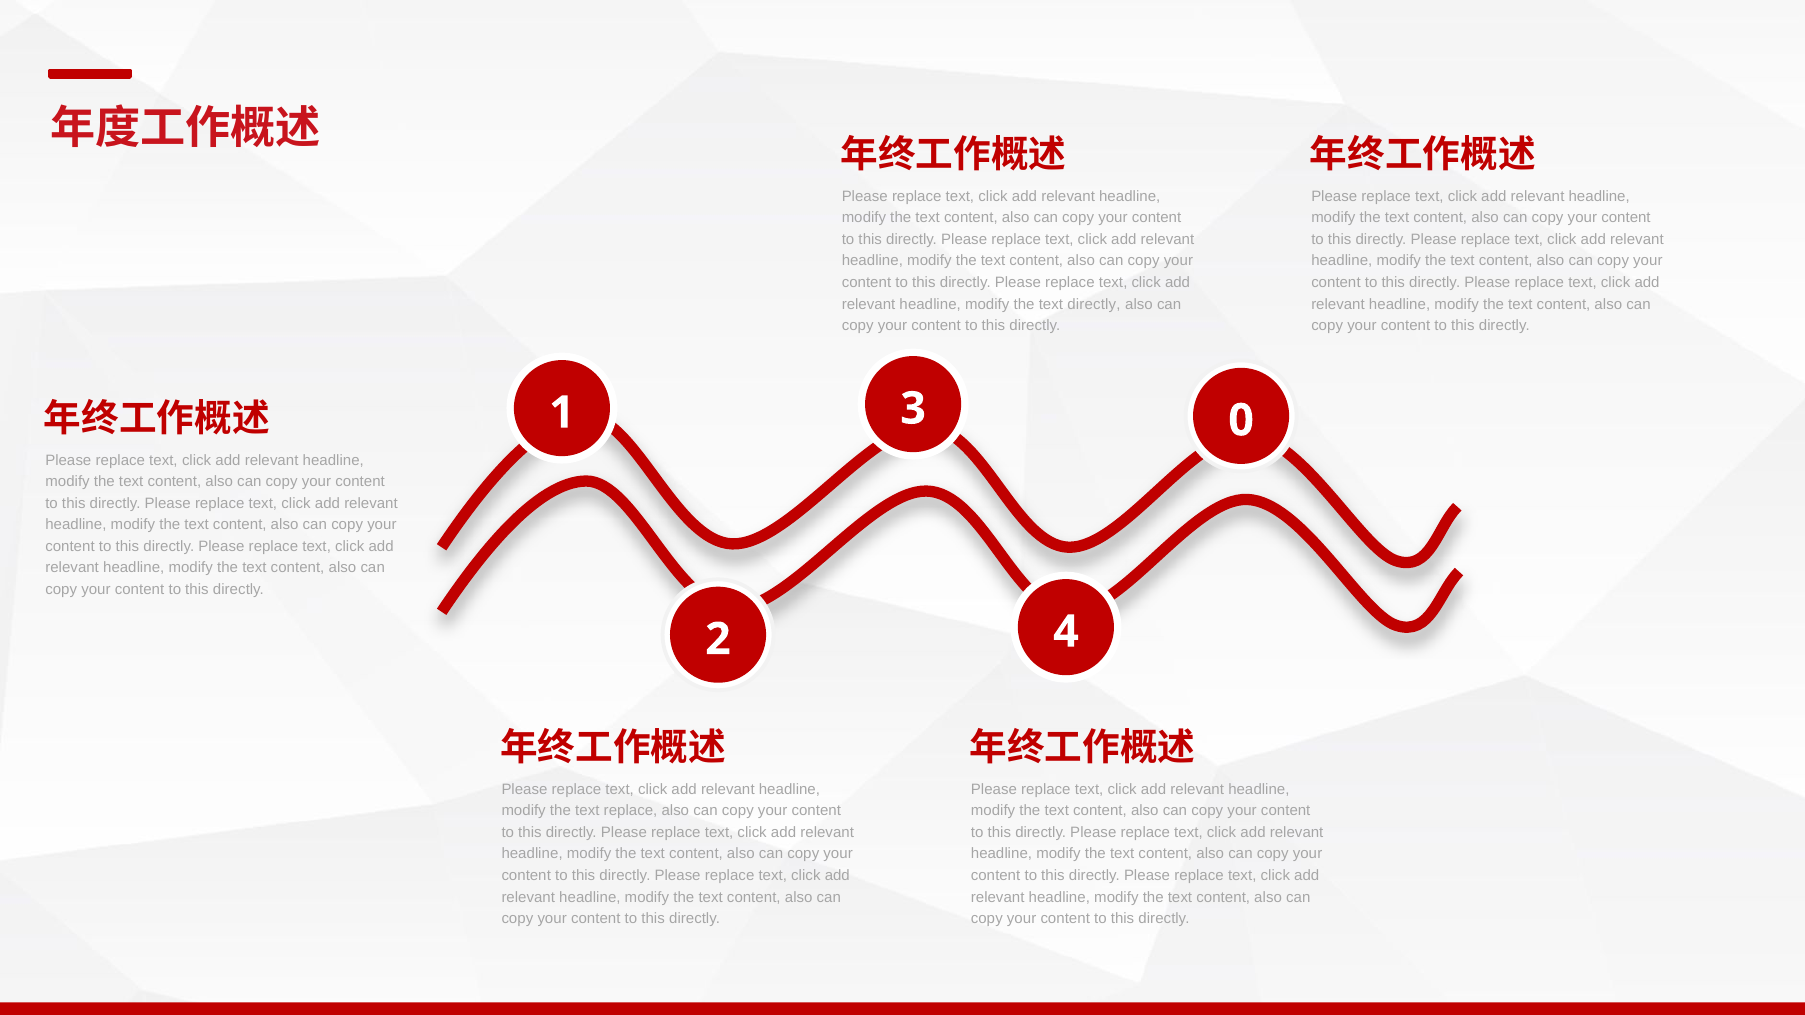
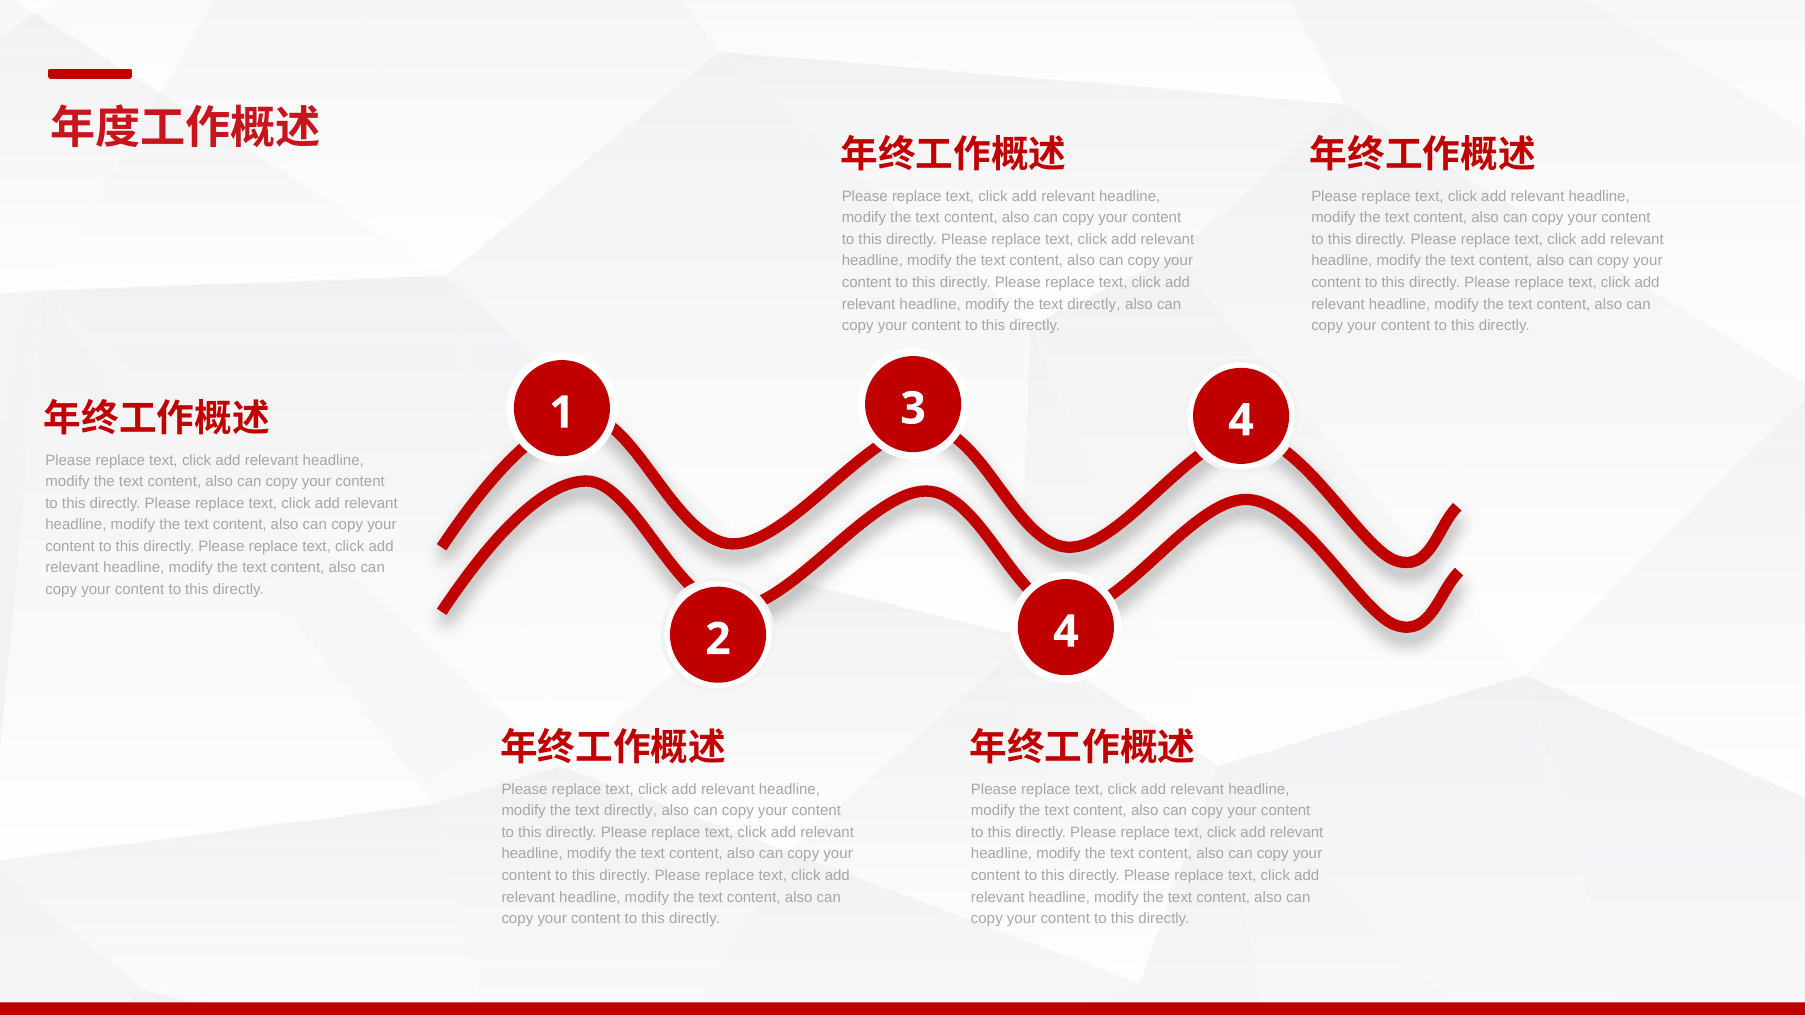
3 0: 0 -> 4
replace at (631, 811): replace -> directly
